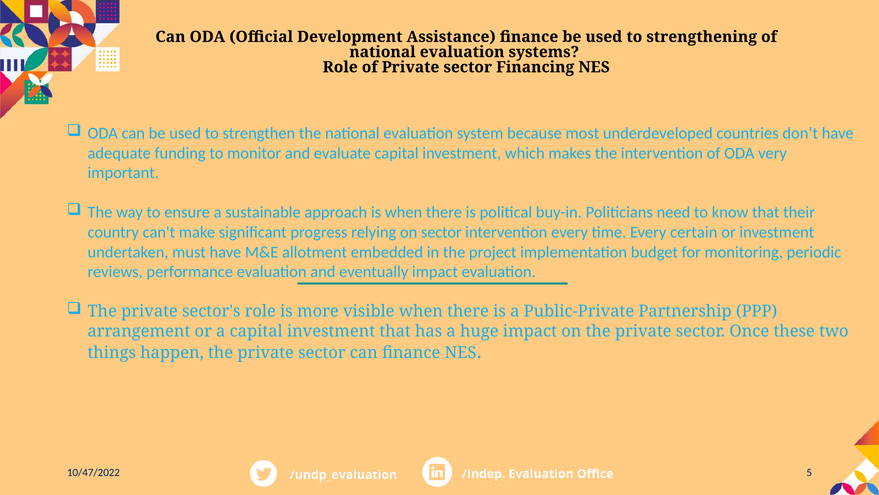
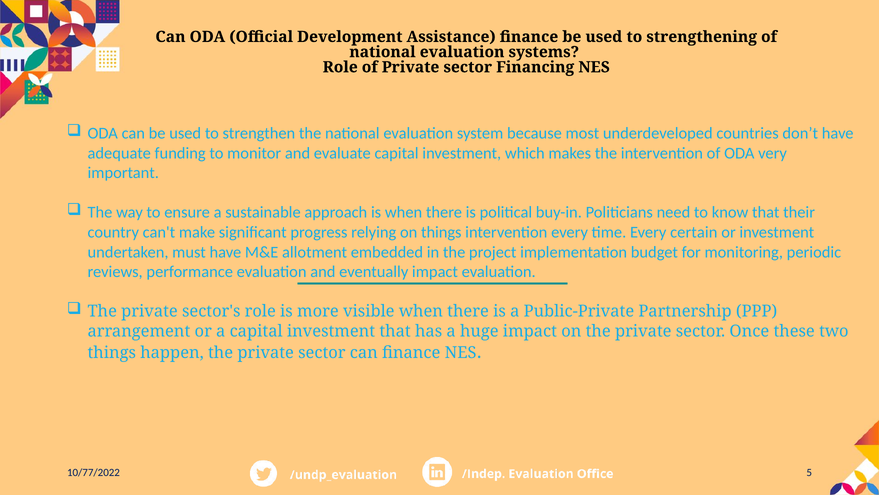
on sector: sector -> things
10/47/2022: 10/47/2022 -> 10/77/2022
